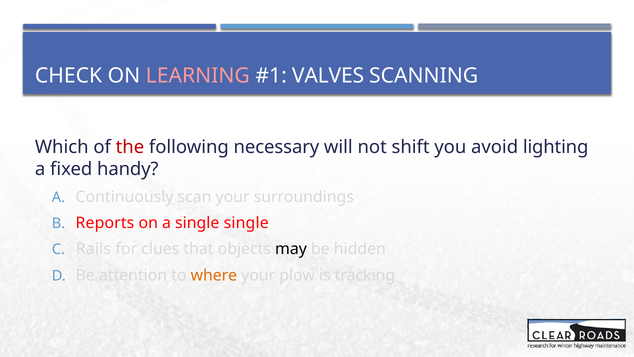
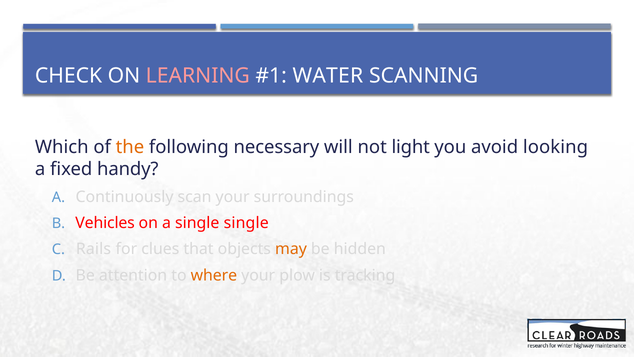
VALVES: VALVES -> WATER
the colour: red -> orange
shift: shift -> light
lighting: lighting -> looking
Reports: Reports -> Vehicles
may colour: black -> orange
